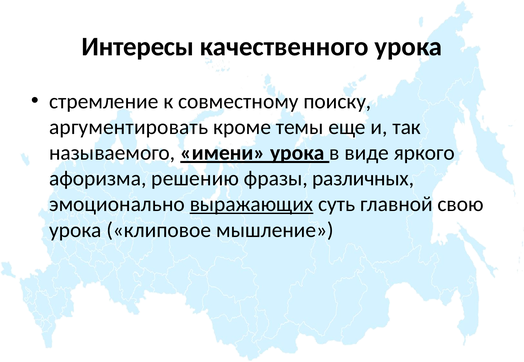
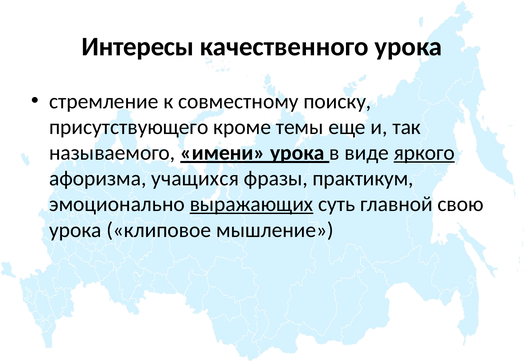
аргументировать: аргументировать -> присутствующего
яркого underline: none -> present
решению: решению -> учащихся
различных: различных -> практикум
